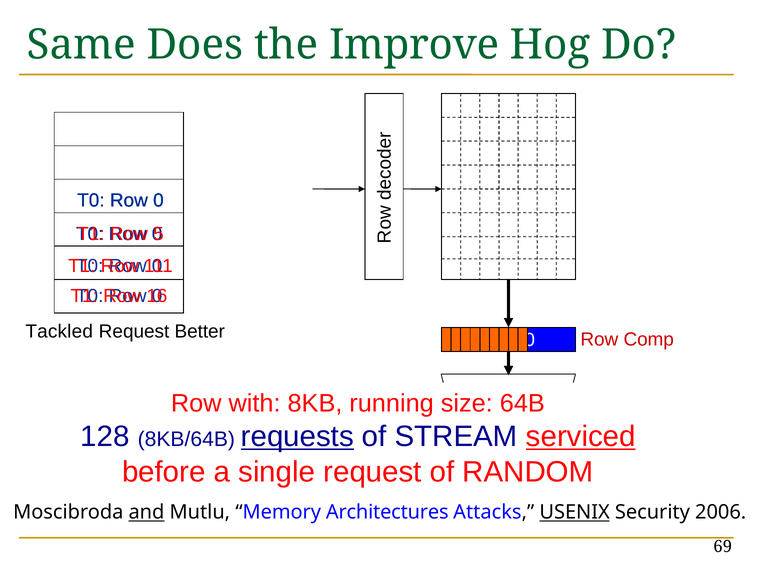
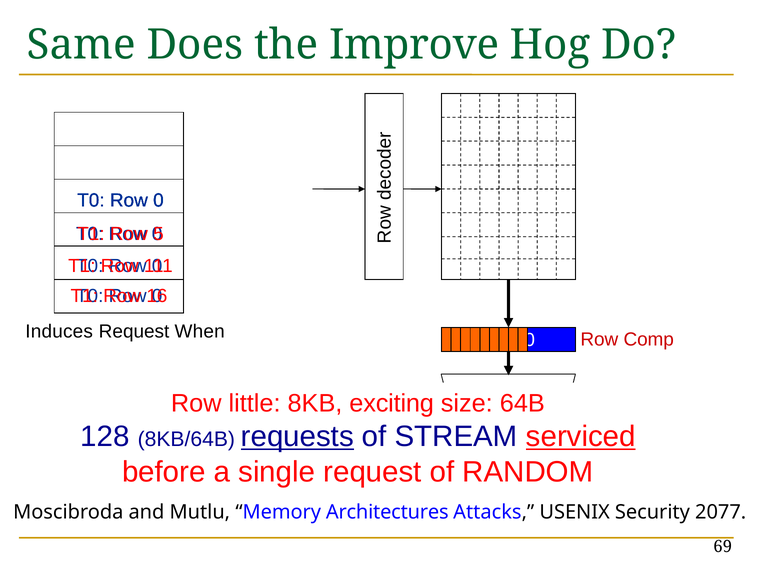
Tackled: Tackled -> Induces
Better: Better -> When
with: with -> little
running: running -> exciting
and underline: present -> none
USENIX underline: present -> none
2006: 2006 -> 2077
